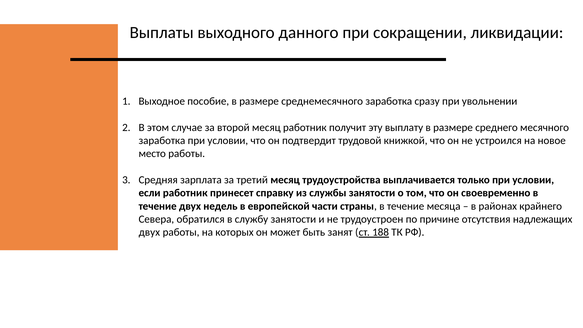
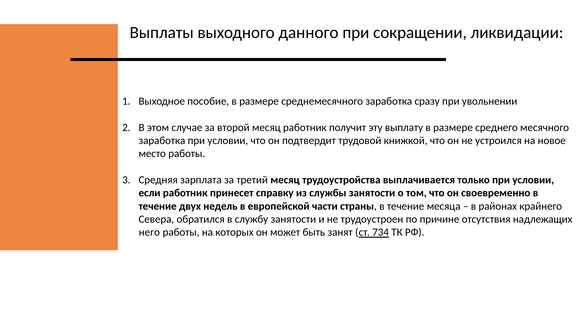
двух at (149, 232): двух -> него
188: 188 -> 734
